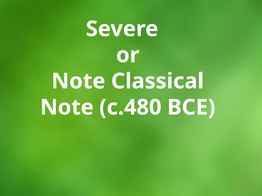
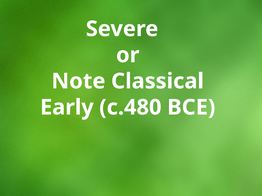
Note at (67, 108): Note -> Early
